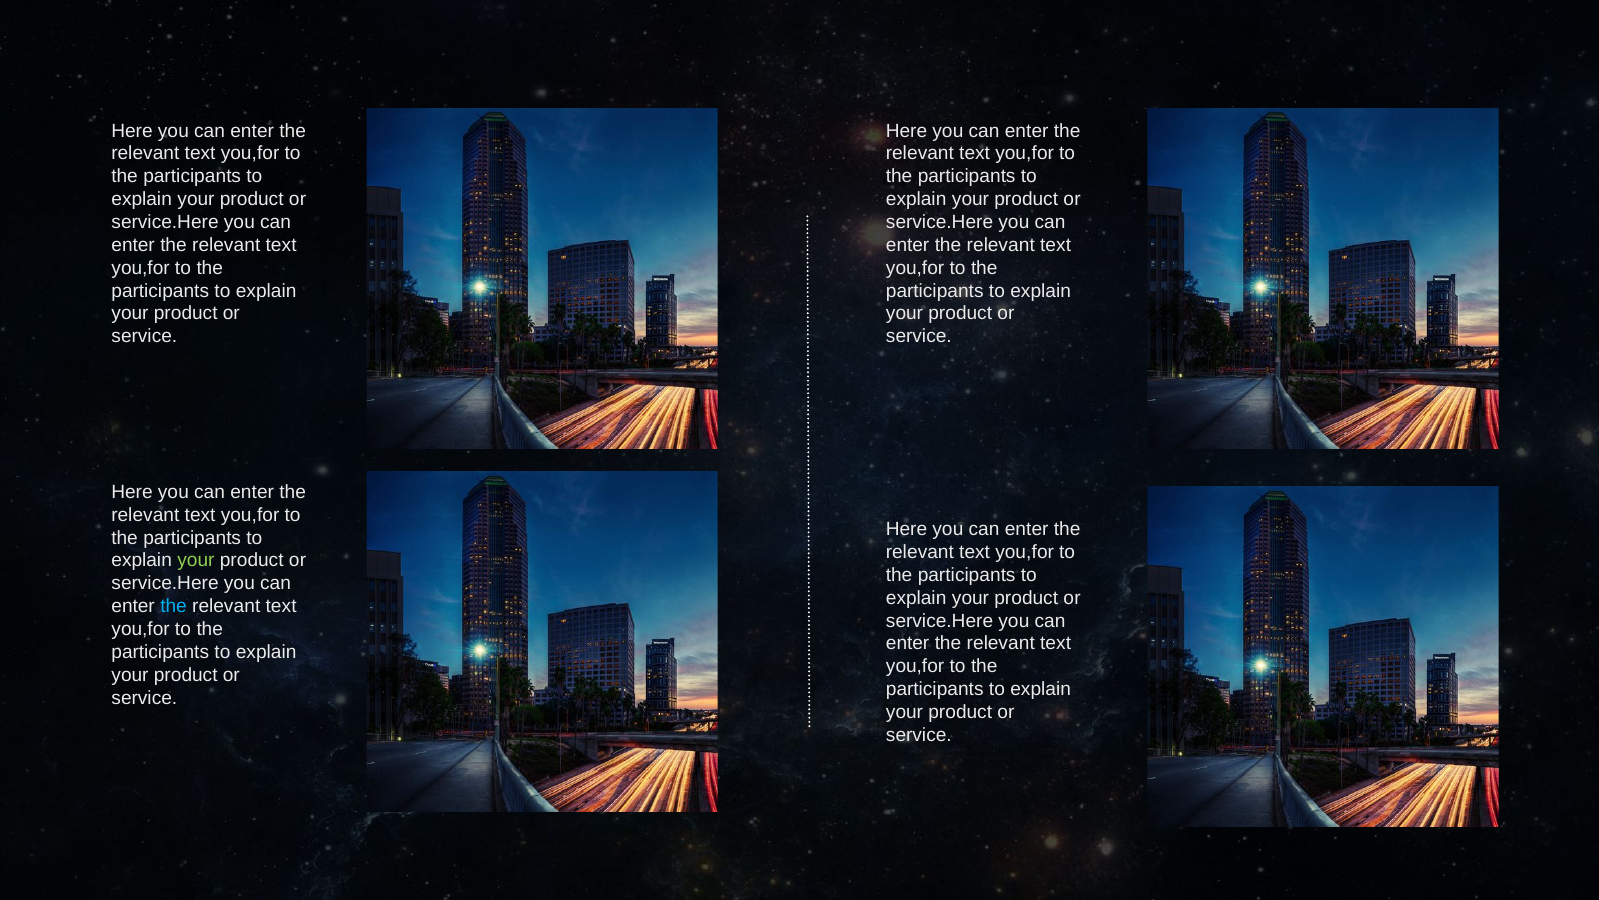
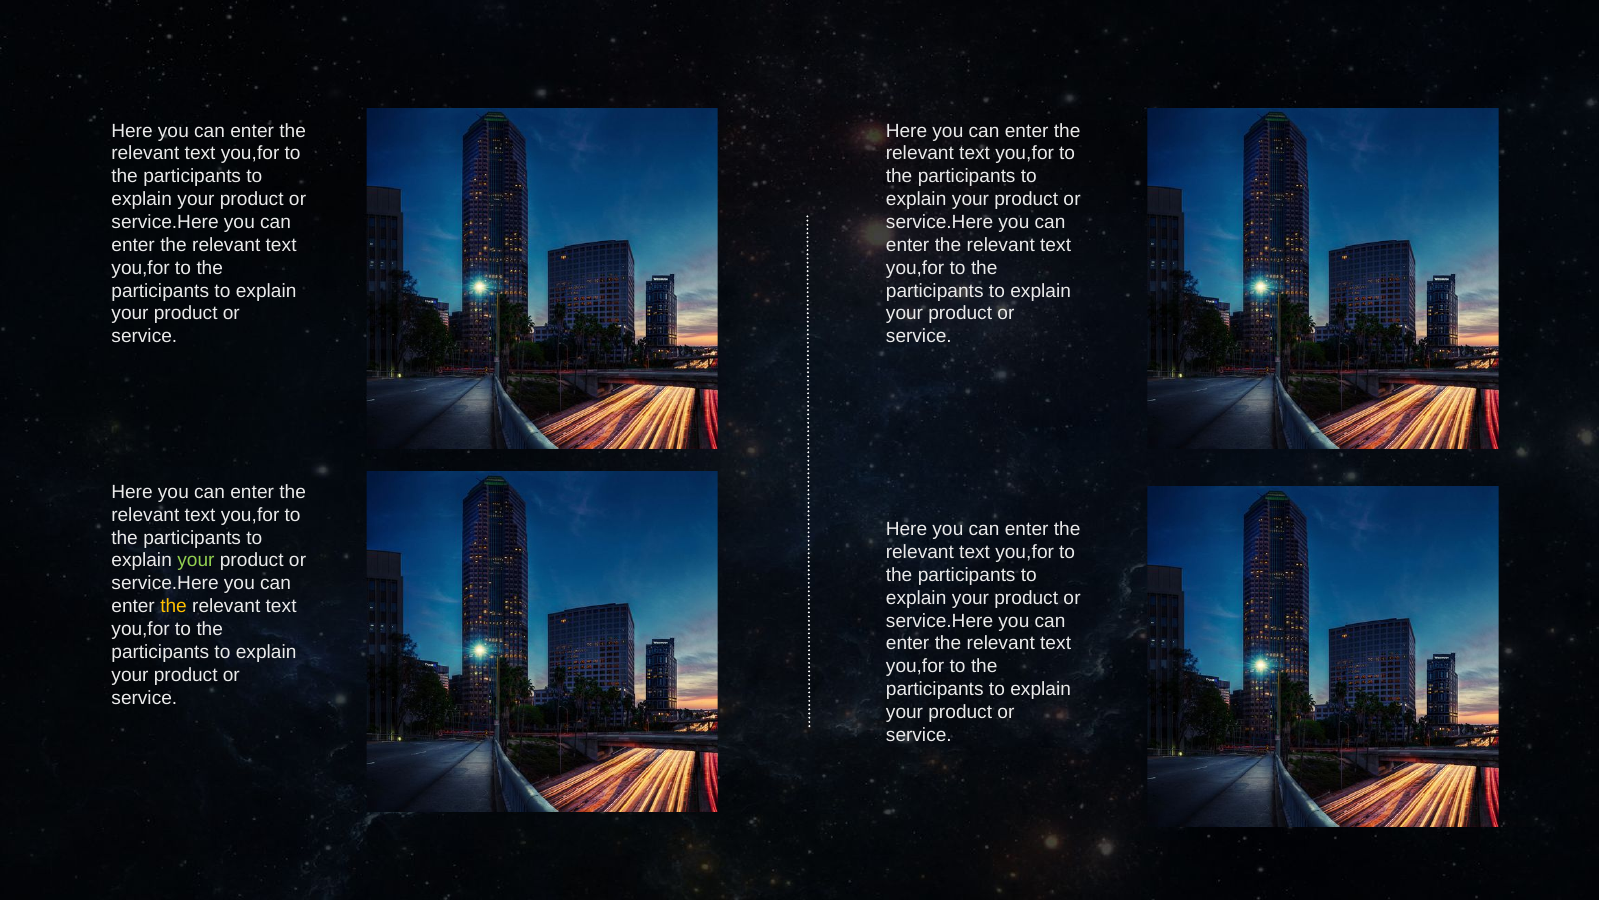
the at (174, 606) colour: light blue -> yellow
